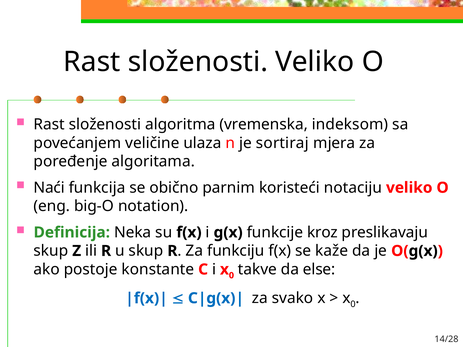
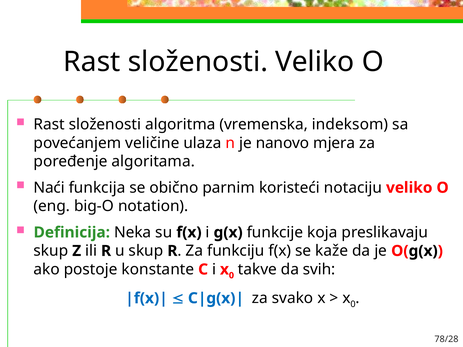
sortiraj: sortiraj -> nanovo
kroz: kroz -> koja
else: else -> svih
14/28: 14/28 -> 78/28
